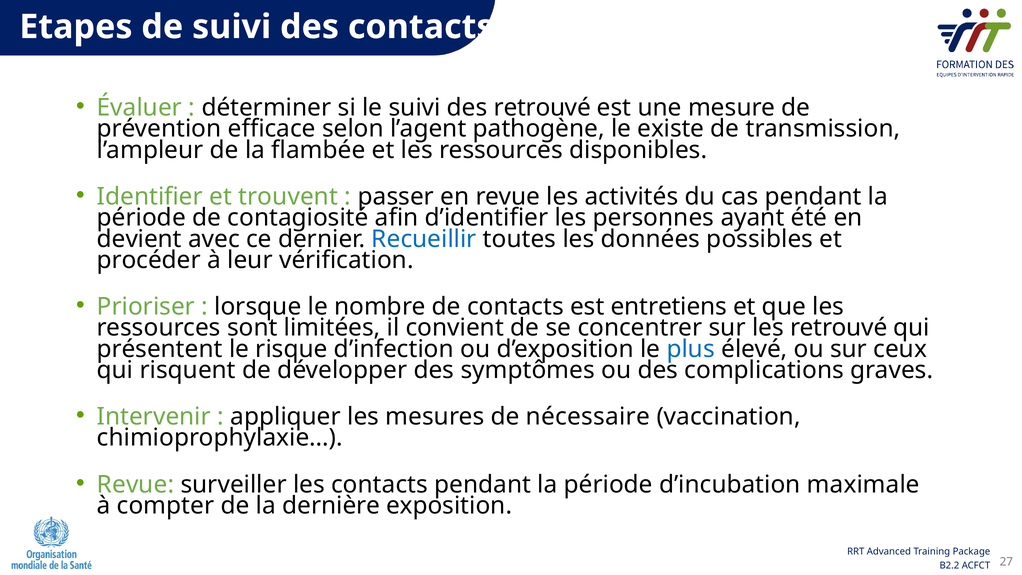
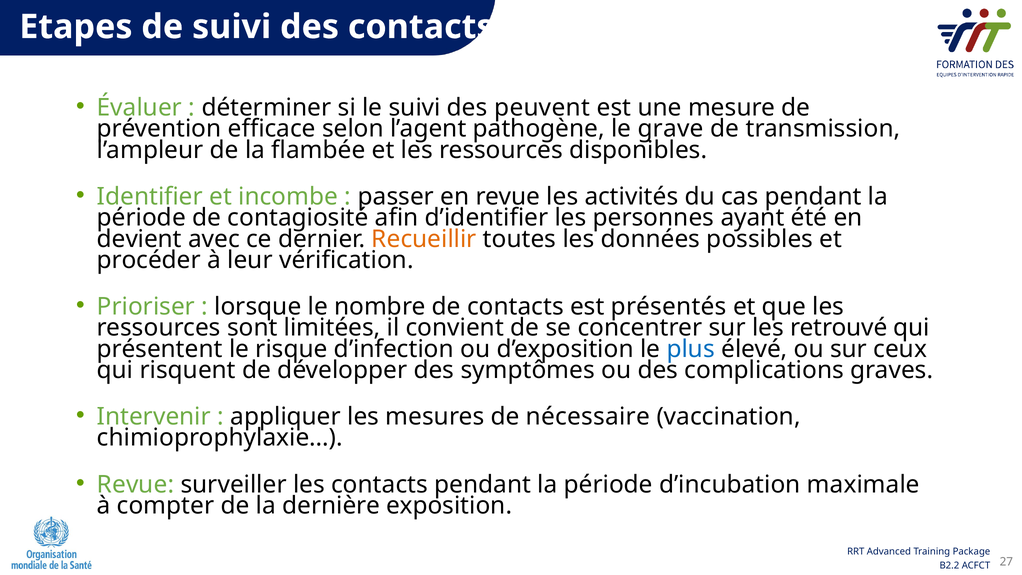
des retrouvé: retrouvé -> peuvent
existe: existe -> grave
trouvent: trouvent -> incombe
Recueillir colour: blue -> orange
entretiens: entretiens -> présentés
